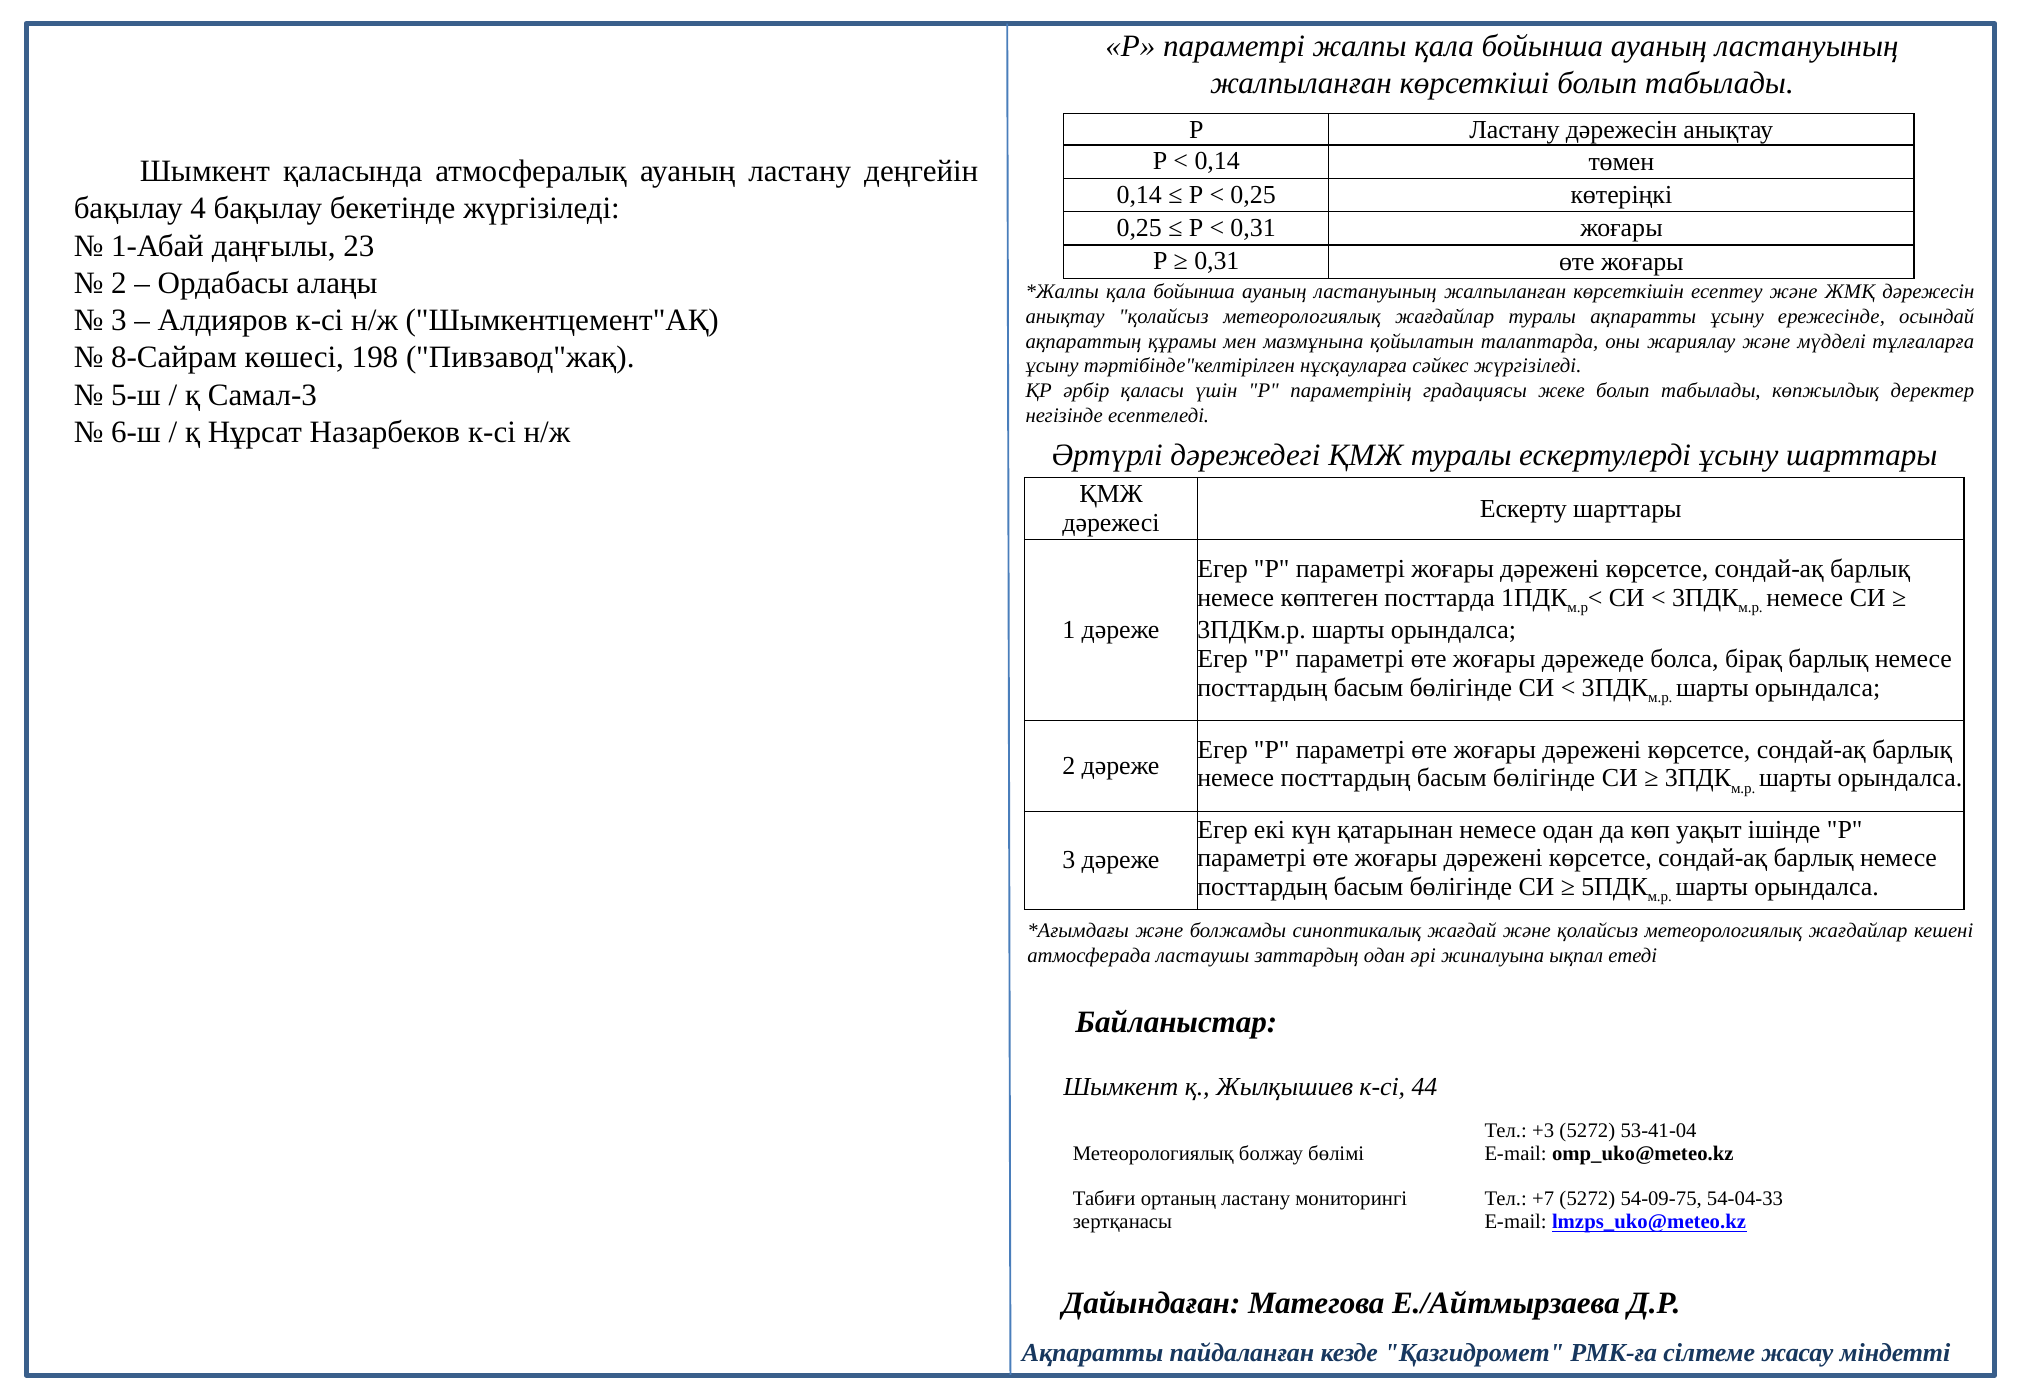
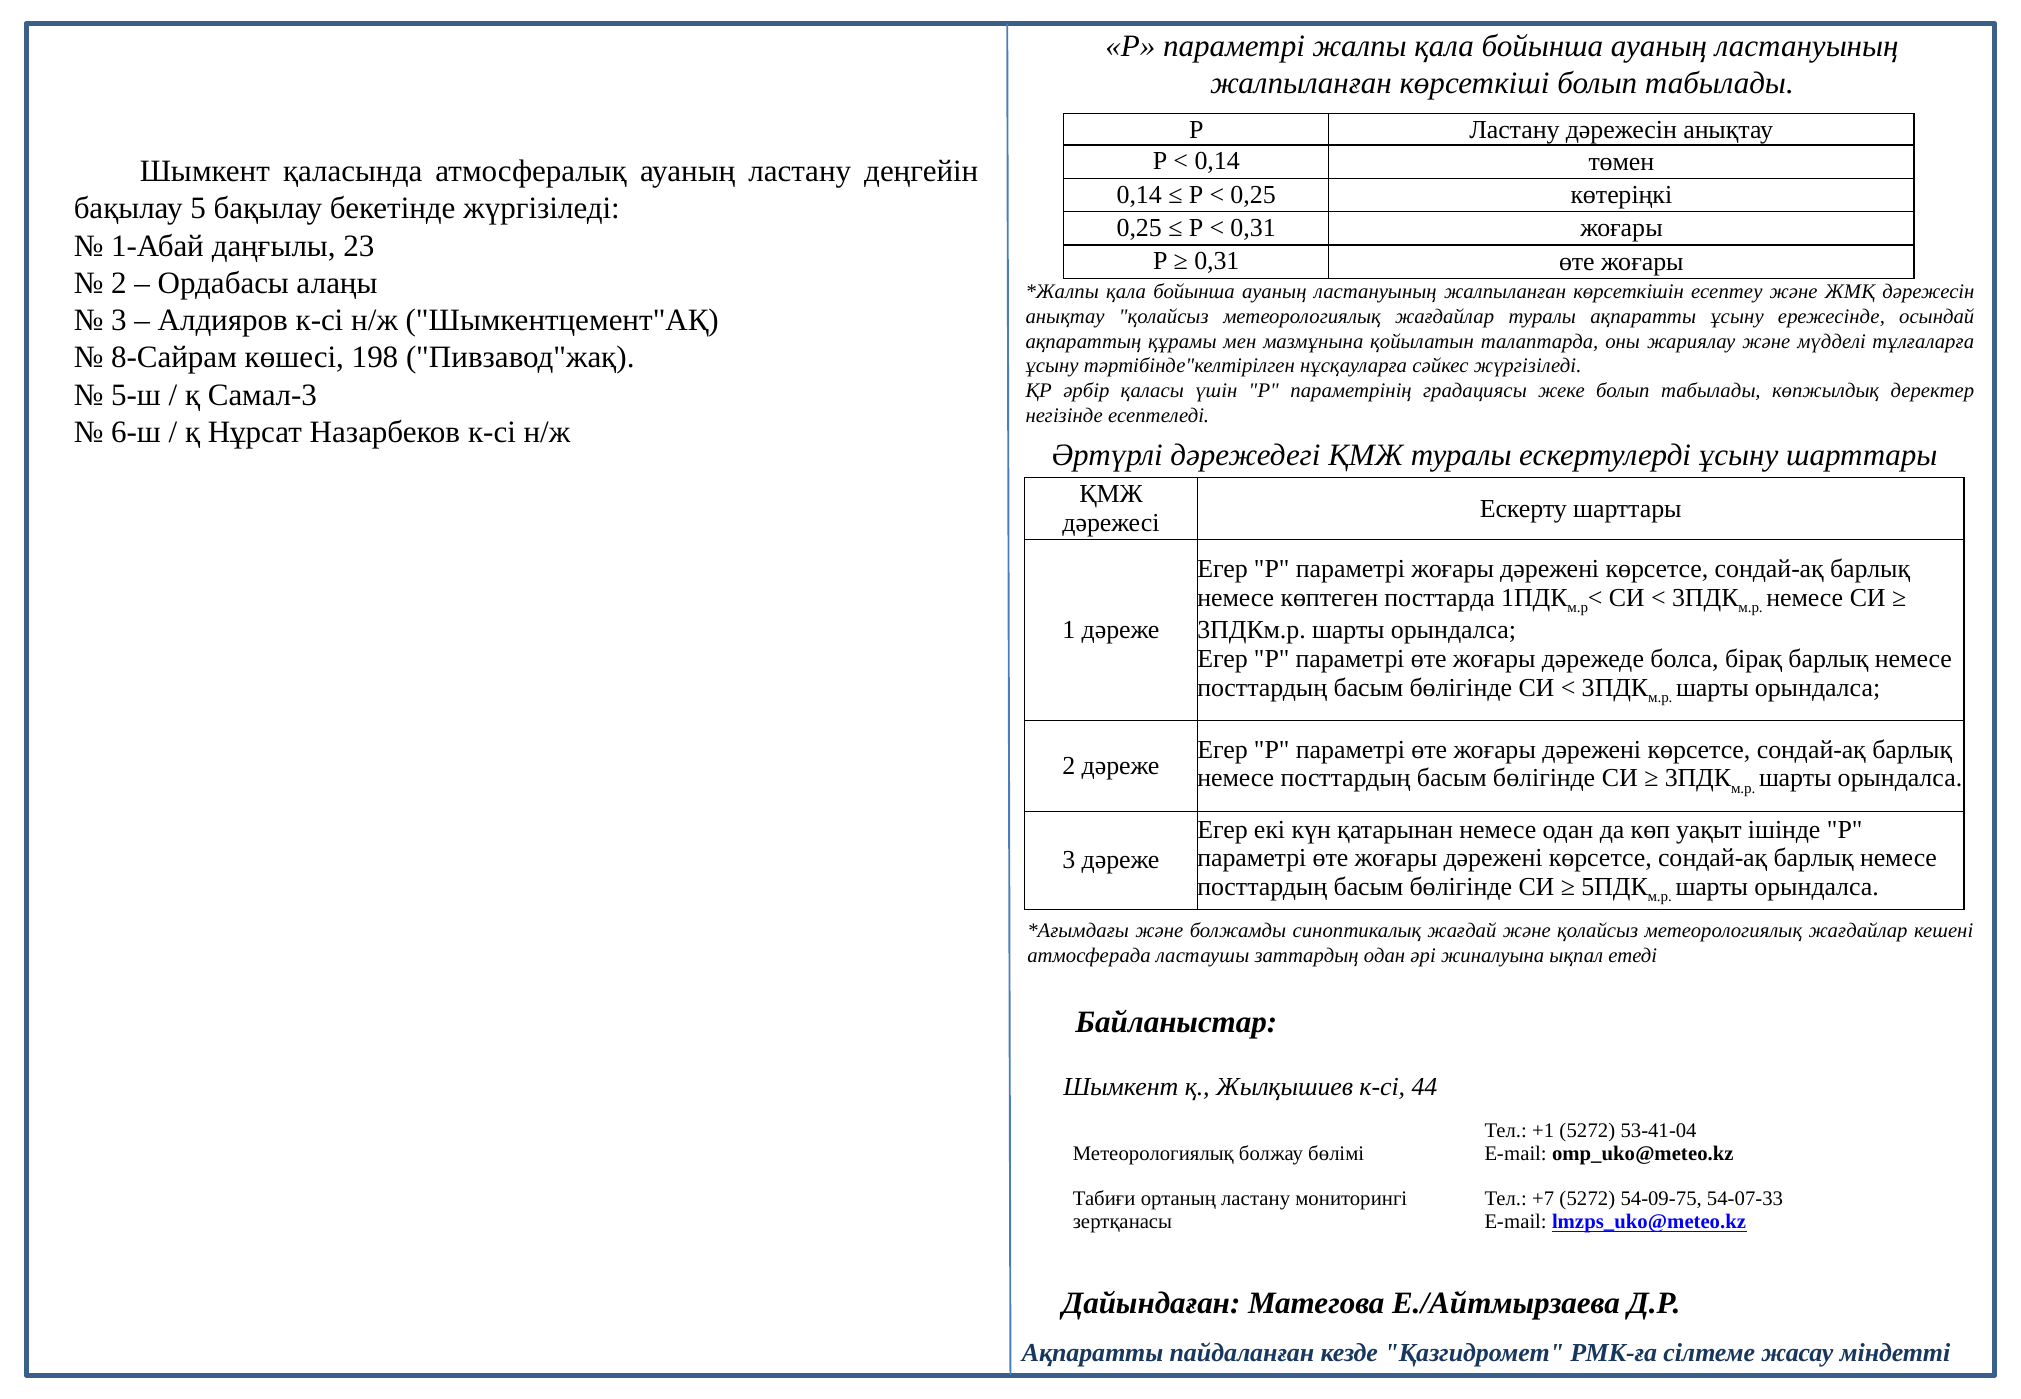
4: 4 -> 5
+3: +3 -> +1
54-04-33: 54-04-33 -> 54-07-33
